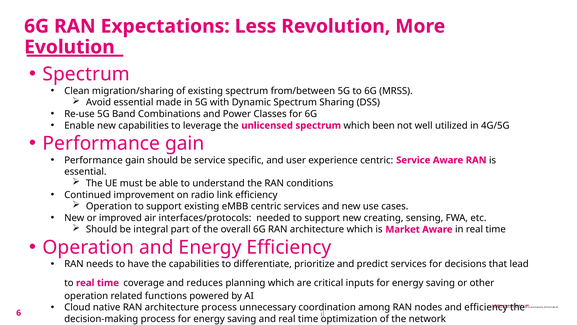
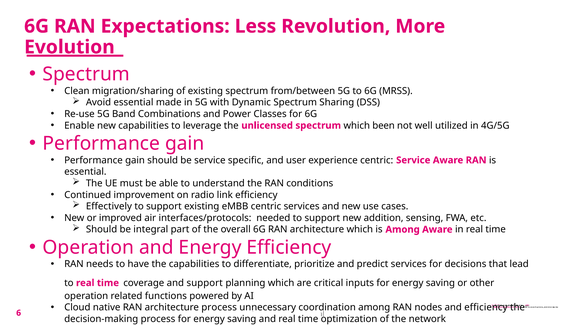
Operation at (109, 206): Operation -> Effectively
creating: creating -> addition
is Market: Market -> Among
and reduces: reduces -> support
